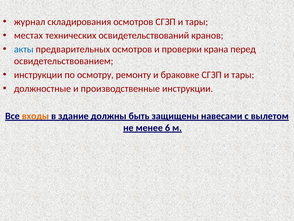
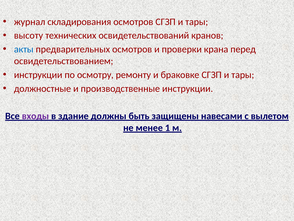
местах: местах -> высоту
входы colour: orange -> purple
6: 6 -> 1
